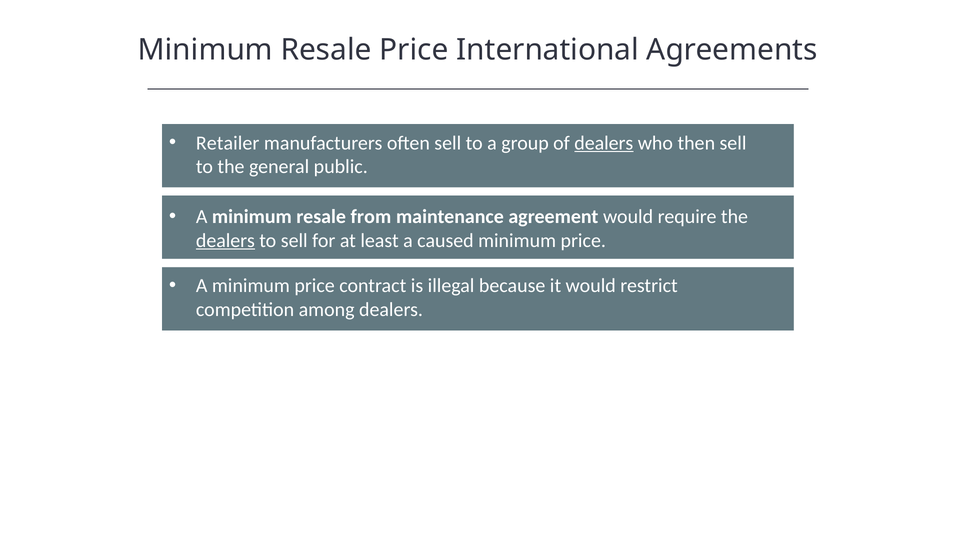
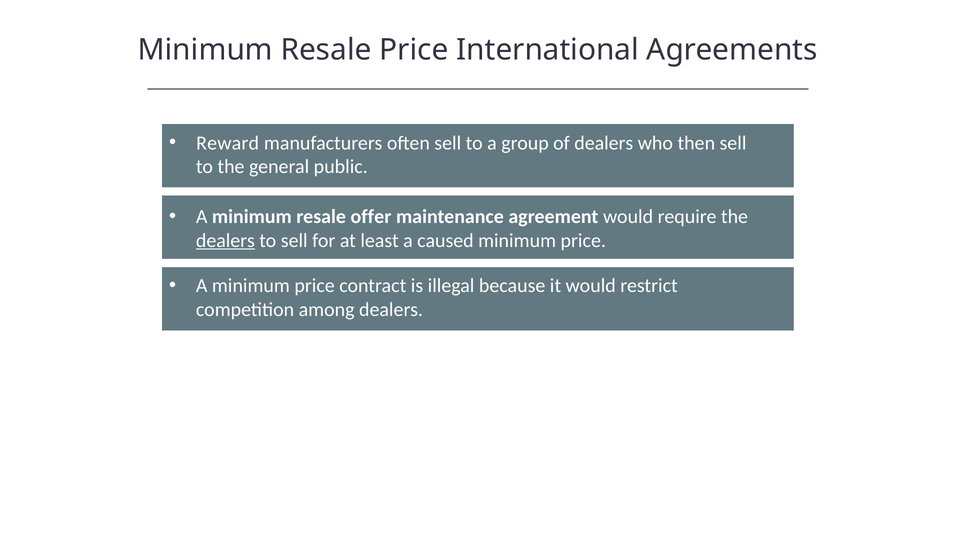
Retailer: Retailer -> Reward
dealers at (604, 143) underline: present -> none
from: from -> offer
